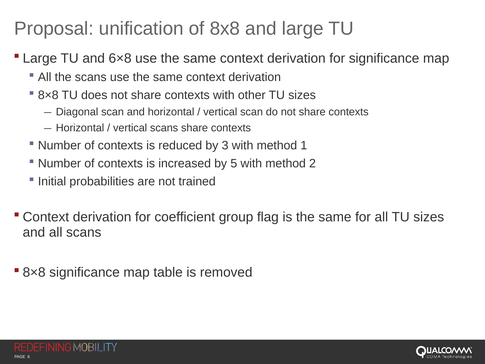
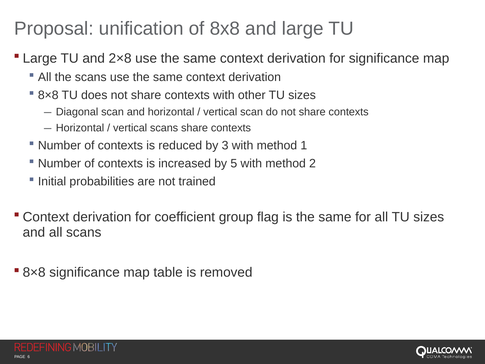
6×8: 6×8 -> 2×8
